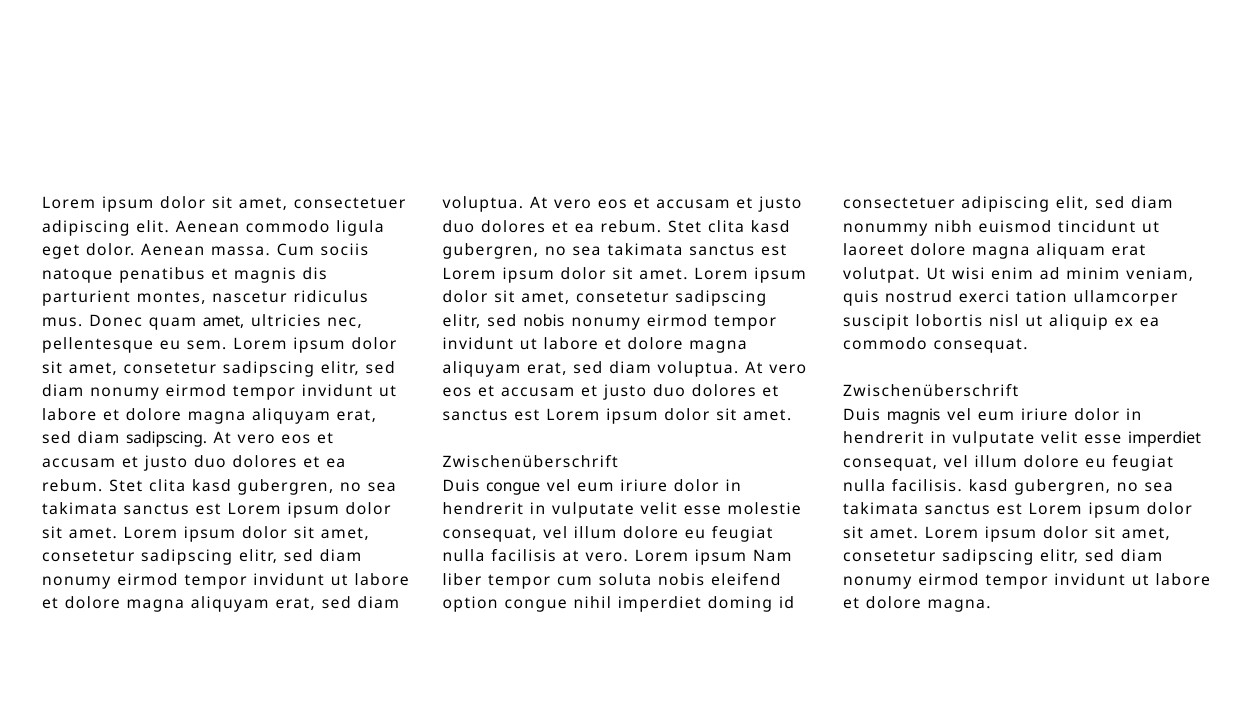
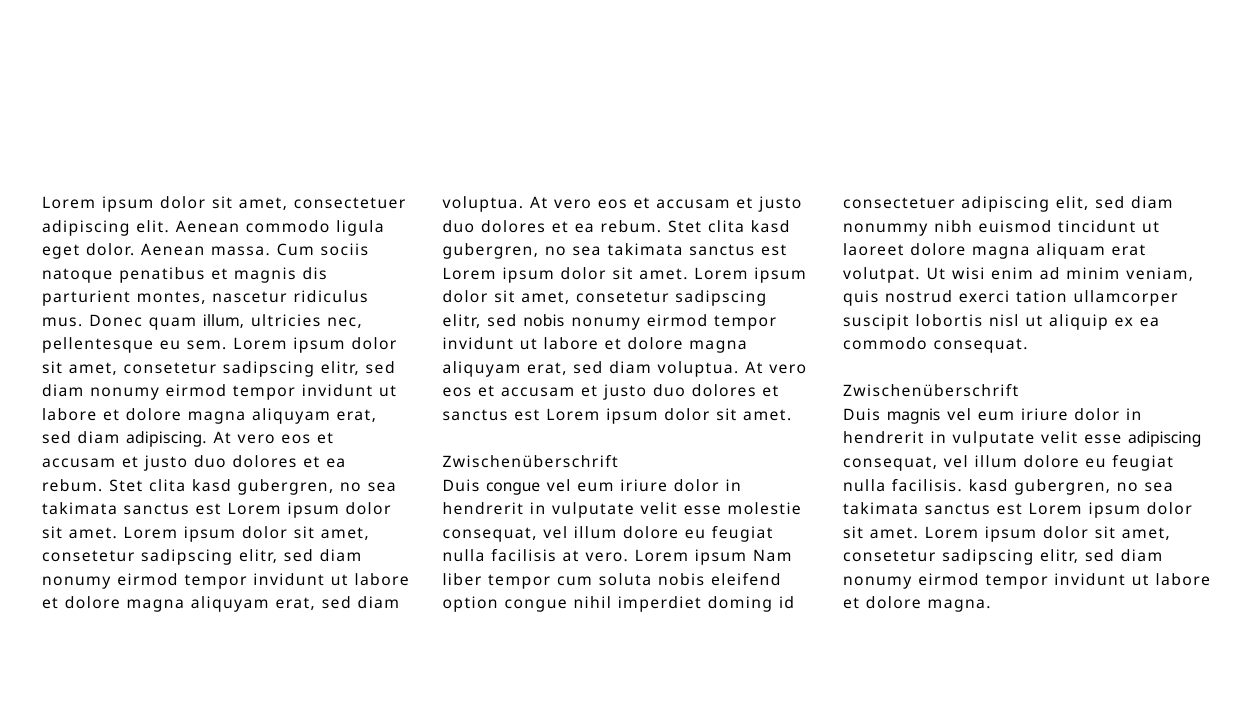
quam amet: amet -> illum
diam sadipscing: sadipscing -> adipiscing
esse imperdiet: imperdiet -> adipiscing
